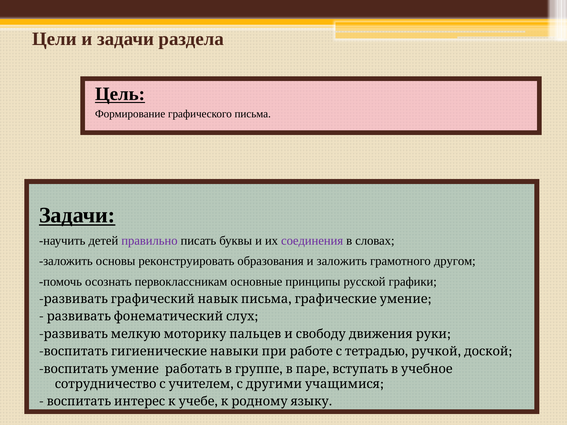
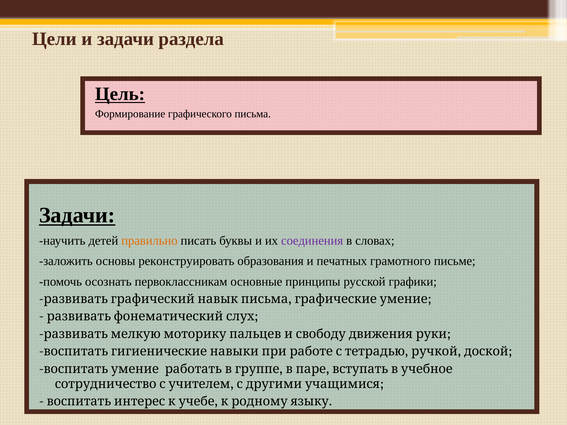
правильно colour: purple -> orange
и заложить: заложить -> печатных
другом: другом -> письме
